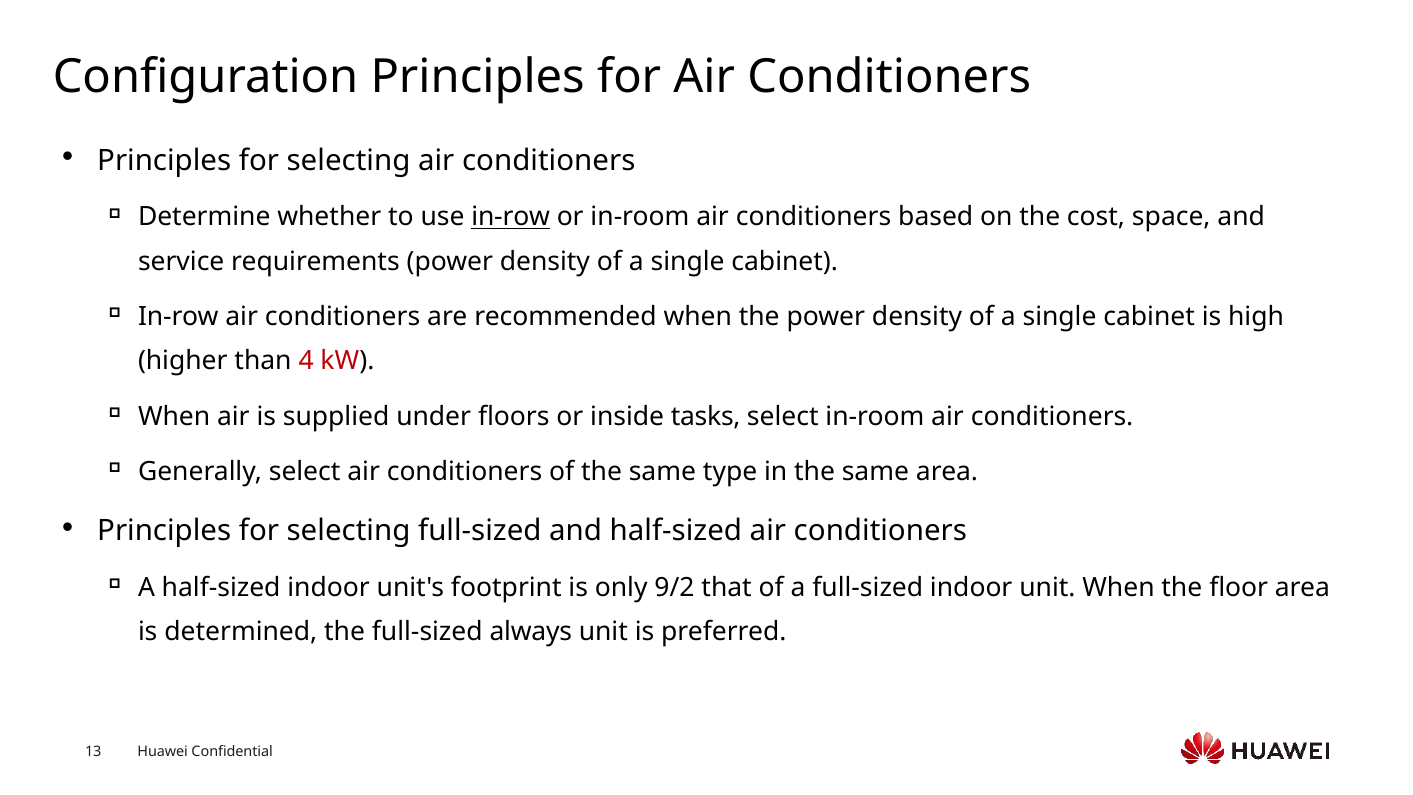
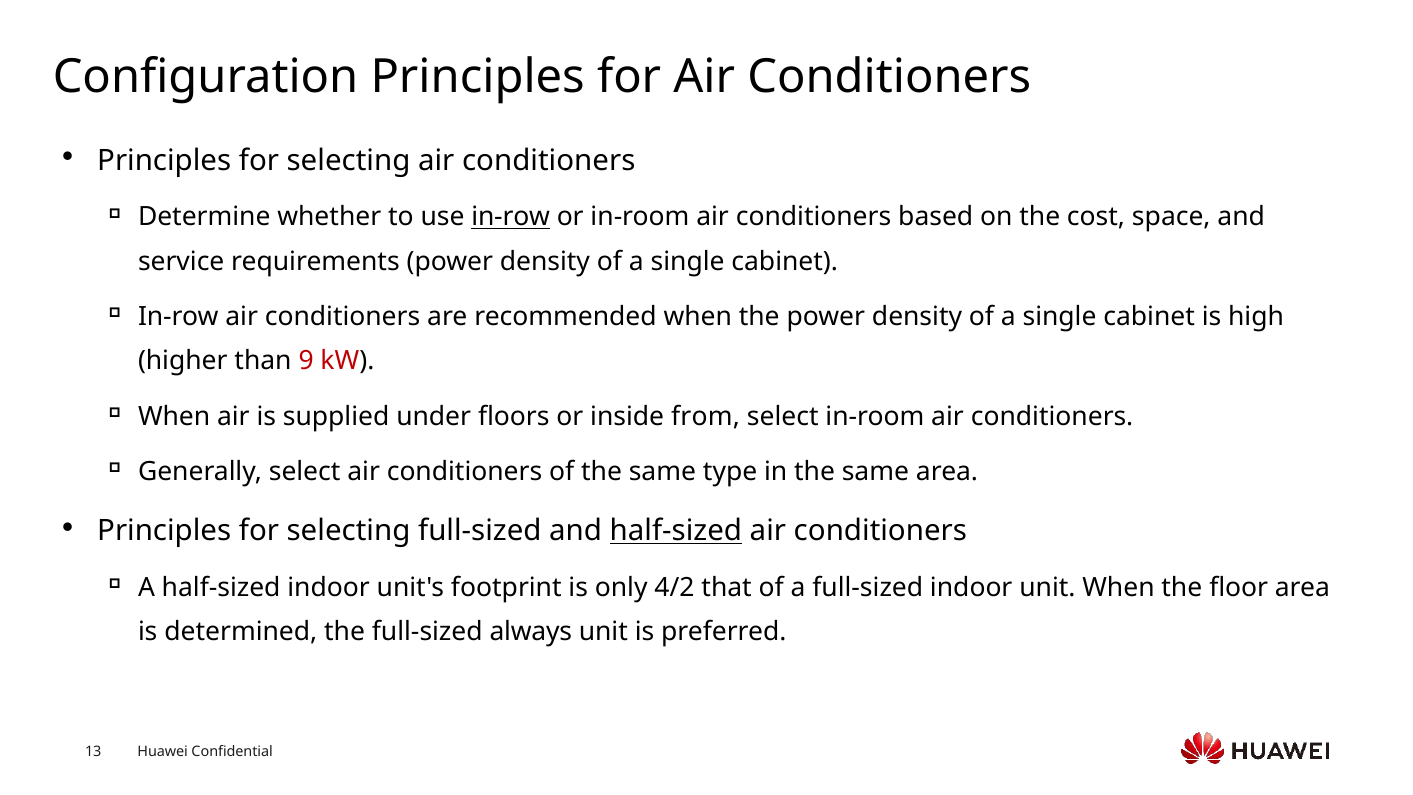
4: 4 -> 9
tasks: tasks -> from
half-sized at (676, 531) underline: none -> present
9/2: 9/2 -> 4/2
